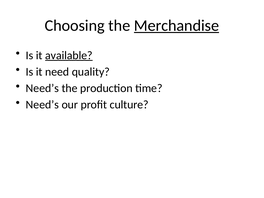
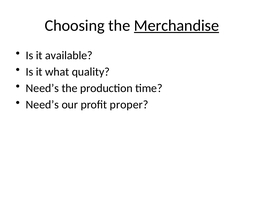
available underline: present -> none
need: need -> what
culture: culture -> proper
